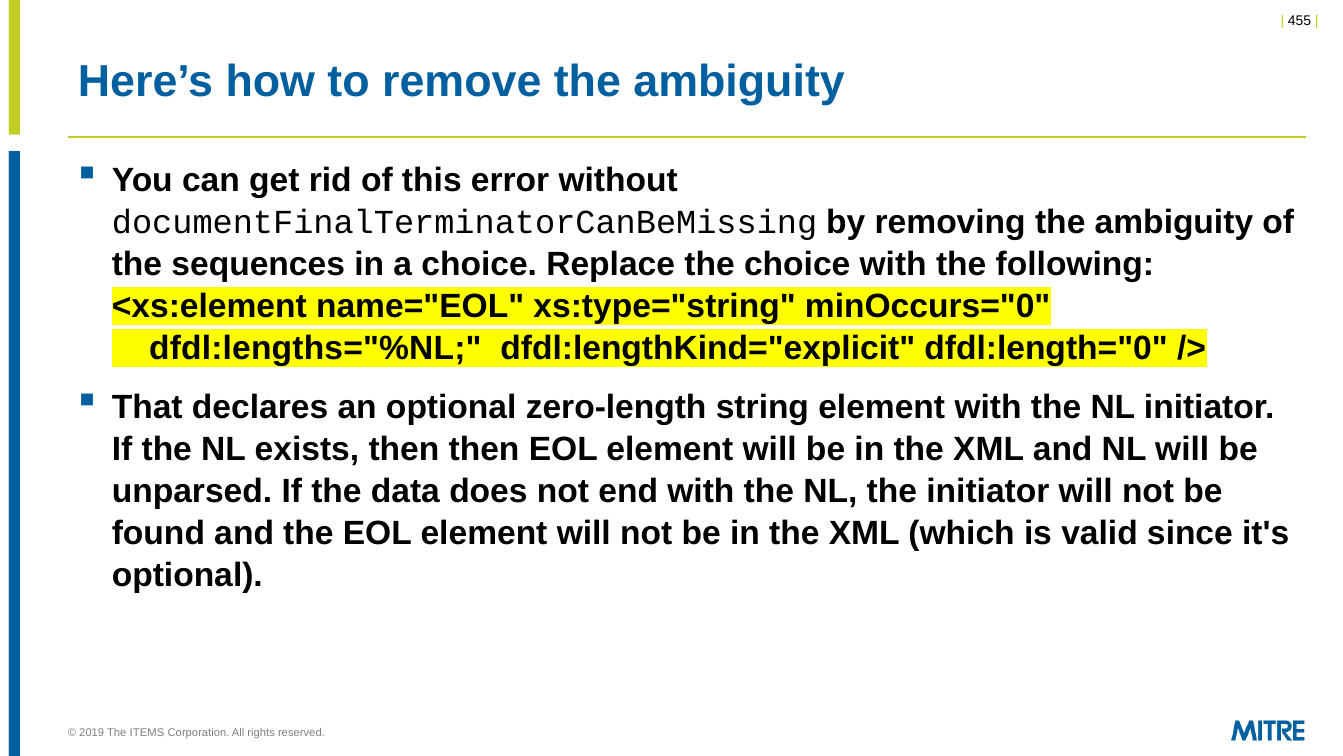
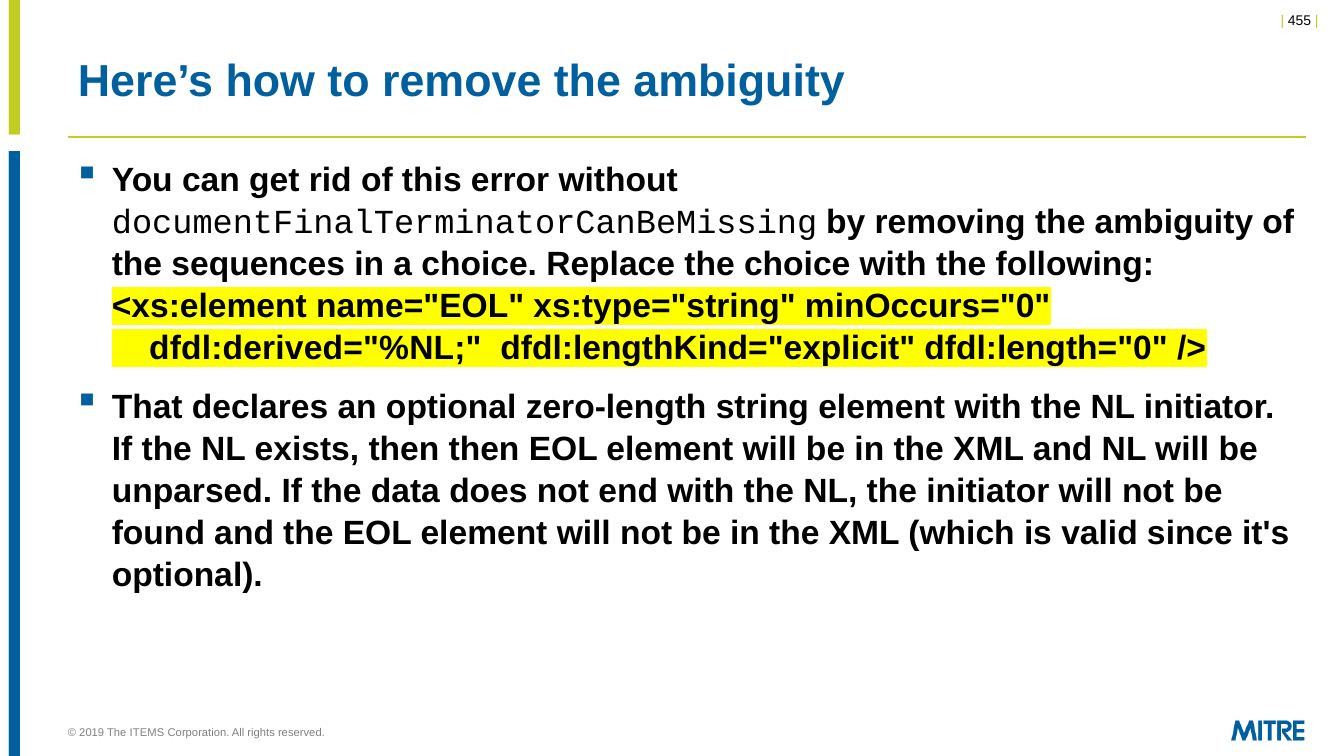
dfdl:lengths="%NL: dfdl:lengths="%NL -> dfdl:derived="%NL
